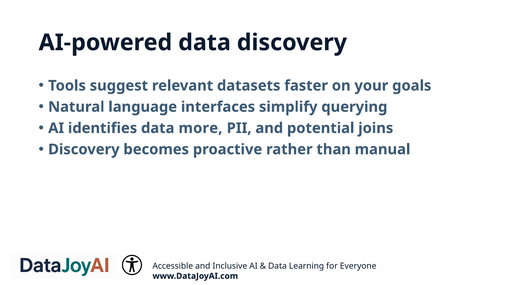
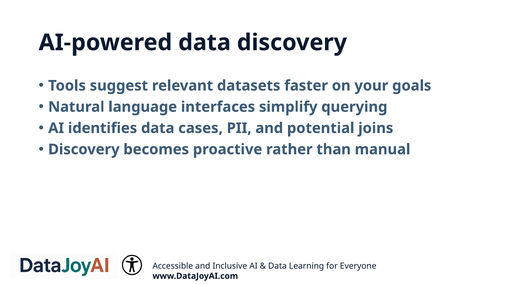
more: more -> cases
